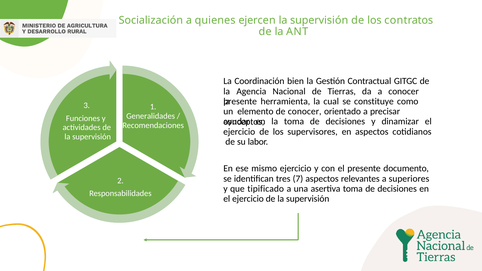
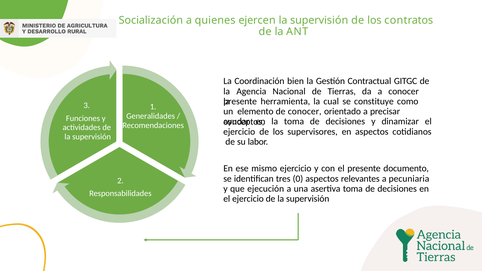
7: 7 -> 0
superiores: superiores -> pecuniaria
tipificado: tipificado -> ejecución
